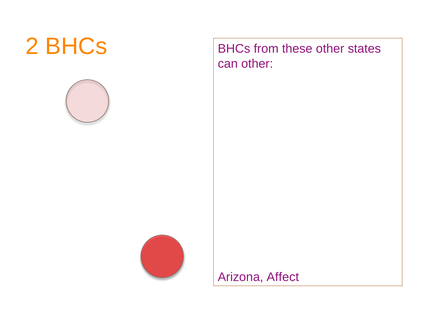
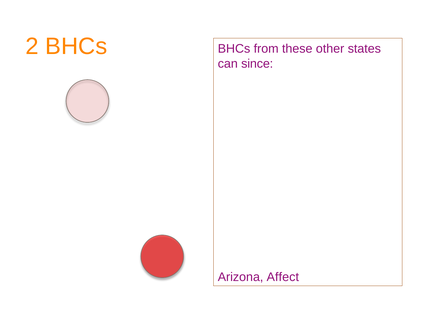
can other: other -> since
